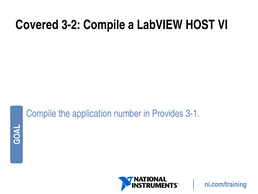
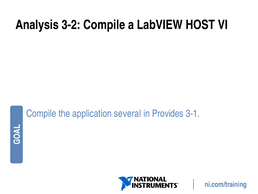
Covered: Covered -> Analysis
number: number -> several
